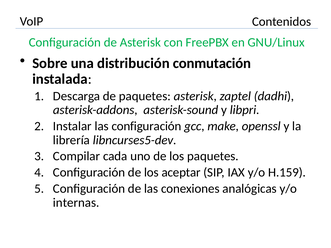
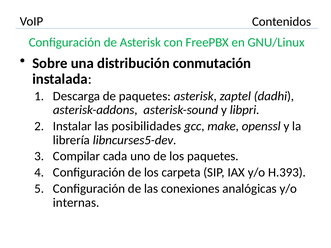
las configuración: configuración -> posibilidades
aceptar: aceptar -> carpeta
H.159: H.159 -> H.393
